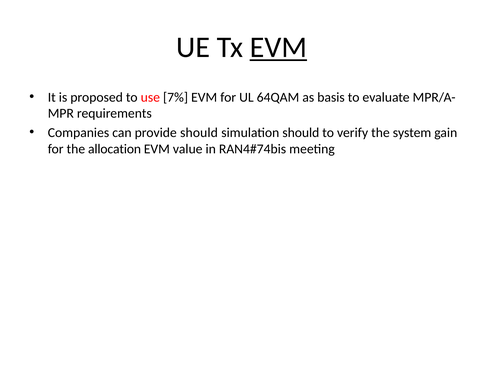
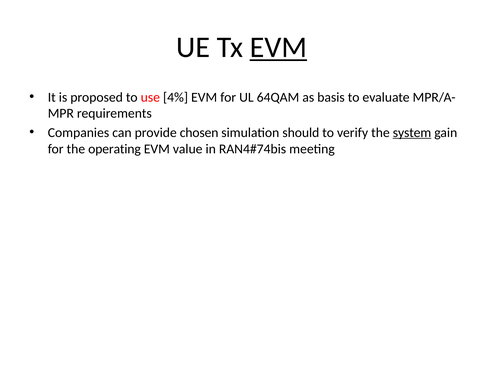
7%: 7% -> 4%
provide should: should -> chosen
system underline: none -> present
allocation: allocation -> operating
